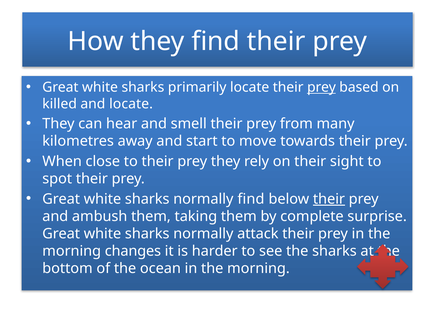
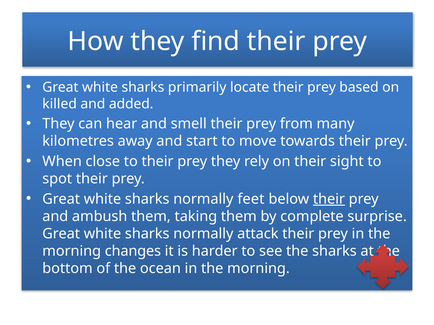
prey at (321, 87) underline: present -> none
and locate: locate -> added
normally find: find -> feet
